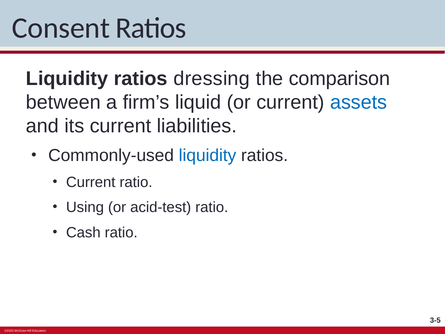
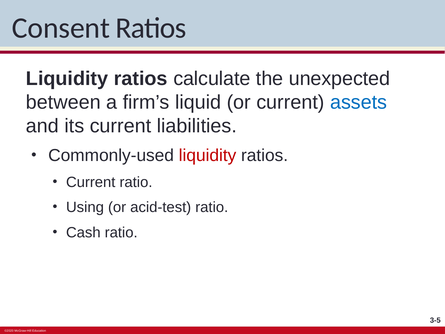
dressing: dressing -> calculate
comparison: comparison -> unexpected
liquidity at (208, 155) colour: blue -> red
